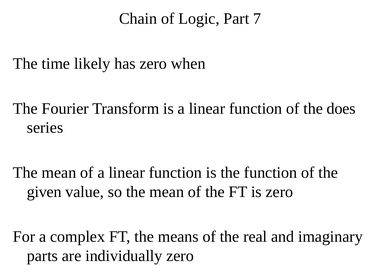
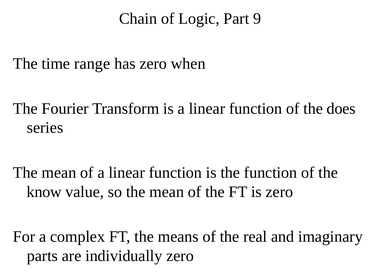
7: 7 -> 9
likely: likely -> range
given: given -> know
